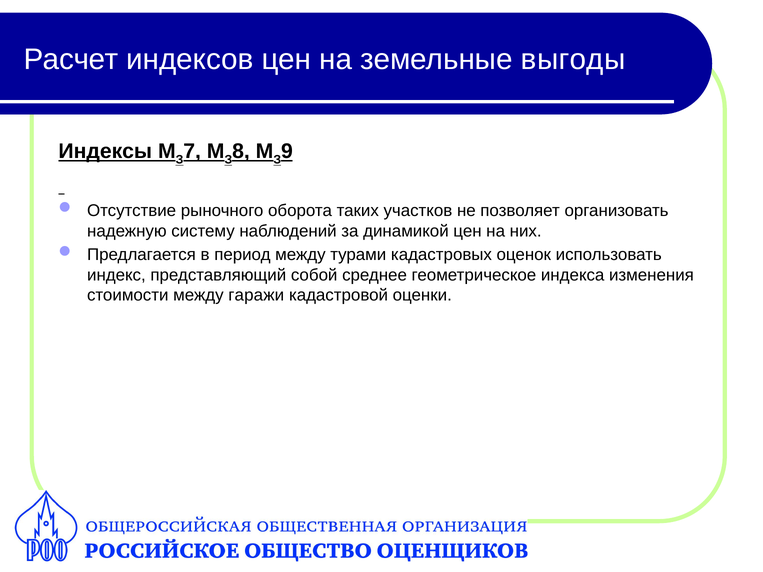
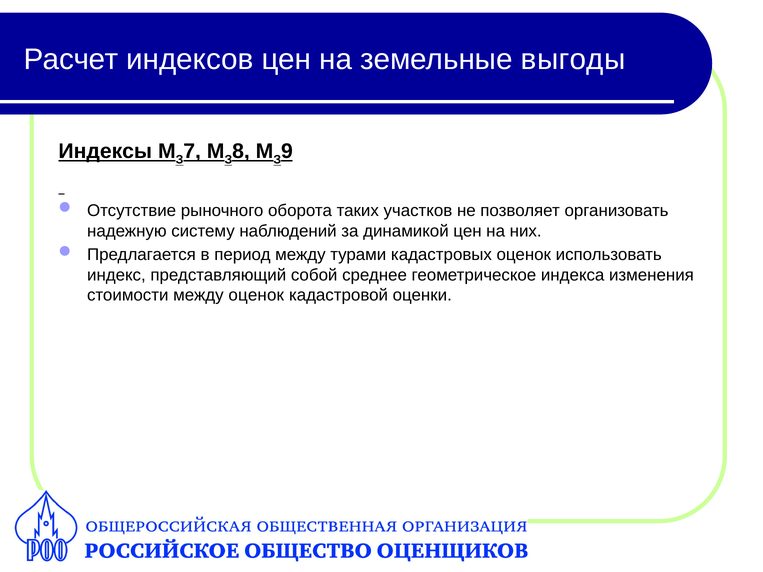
между гаражи: гаражи -> оценок
